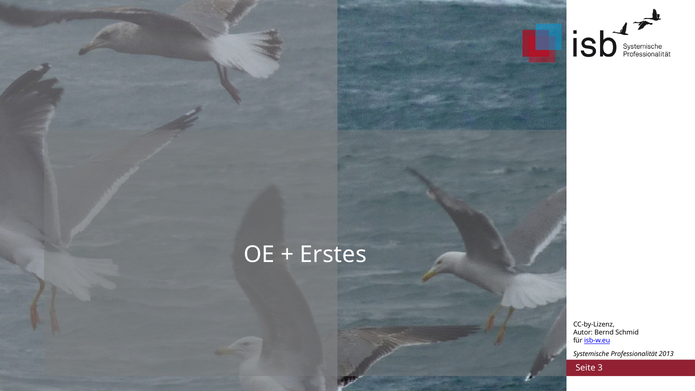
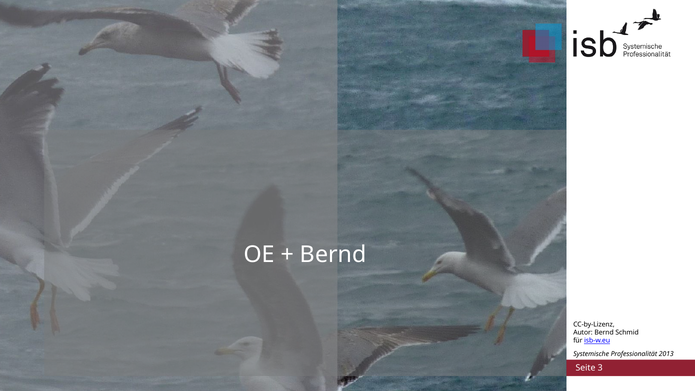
Erstes at (333, 255): Erstes -> Bernd
